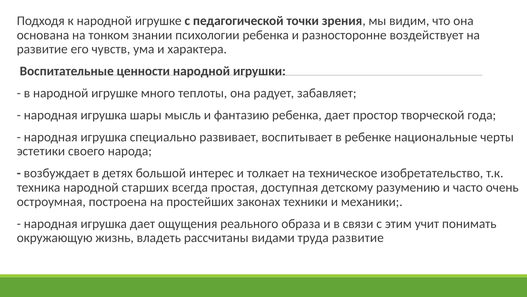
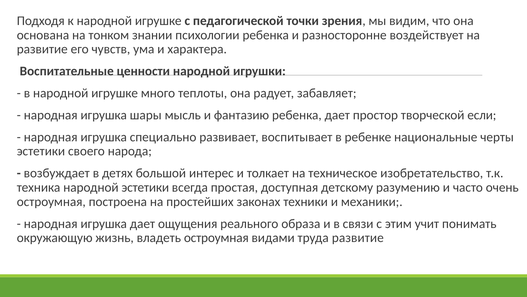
года: года -> если
народной старших: старших -> эстетики
владеть рассчитаны: рассчитаны -> остроумная
